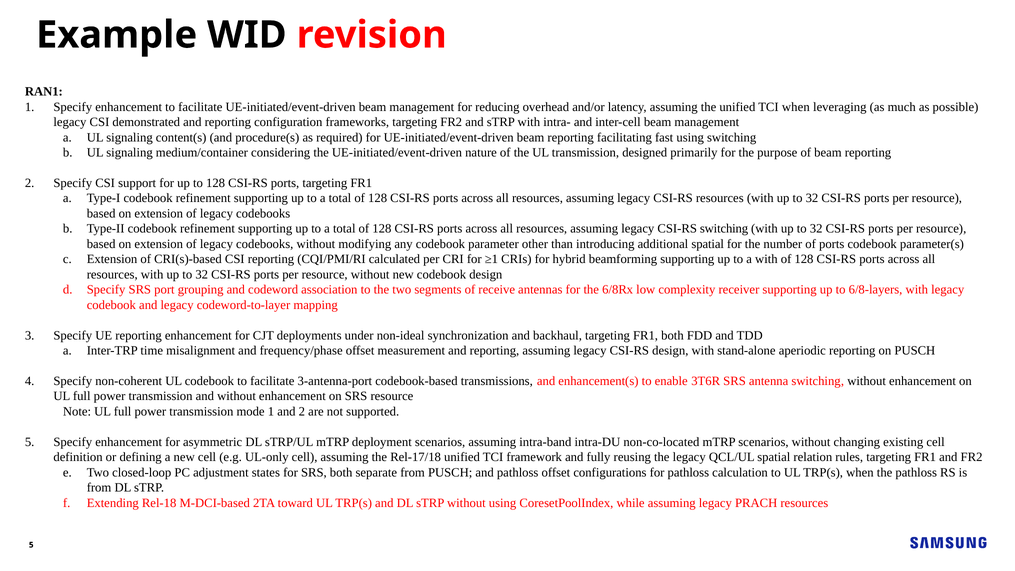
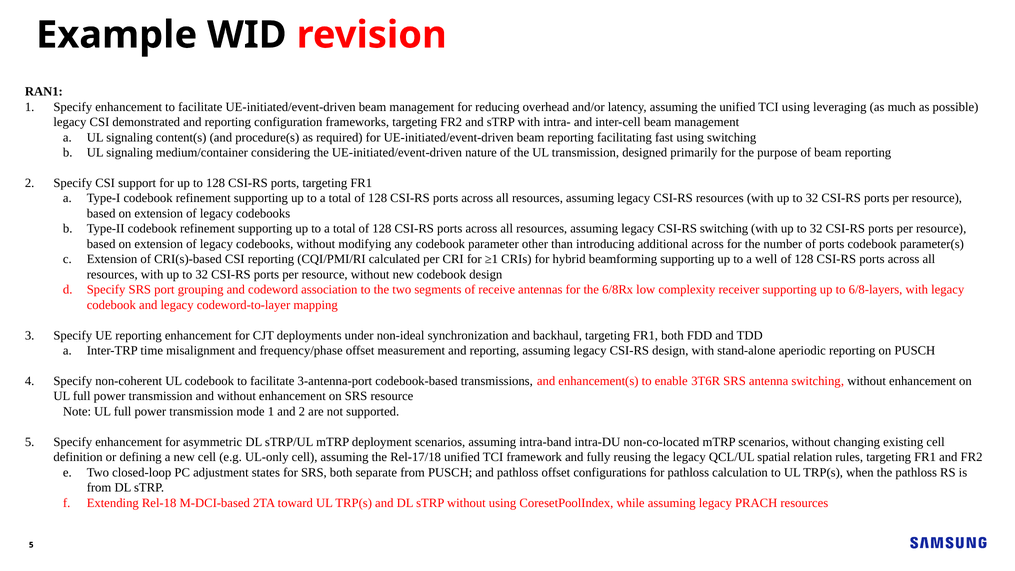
TCI when: when -> using
additional spatial: spatial -> across
a with: with -> well
